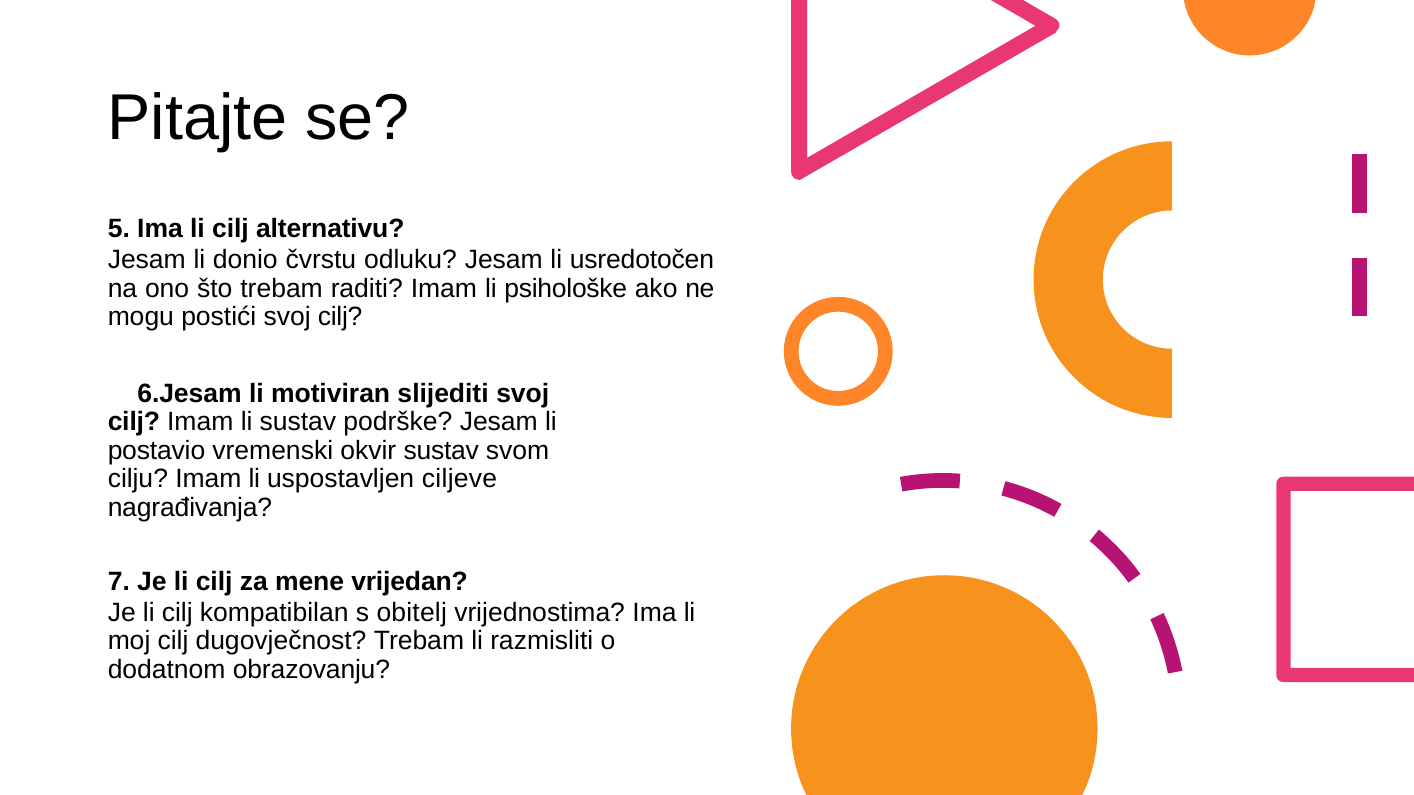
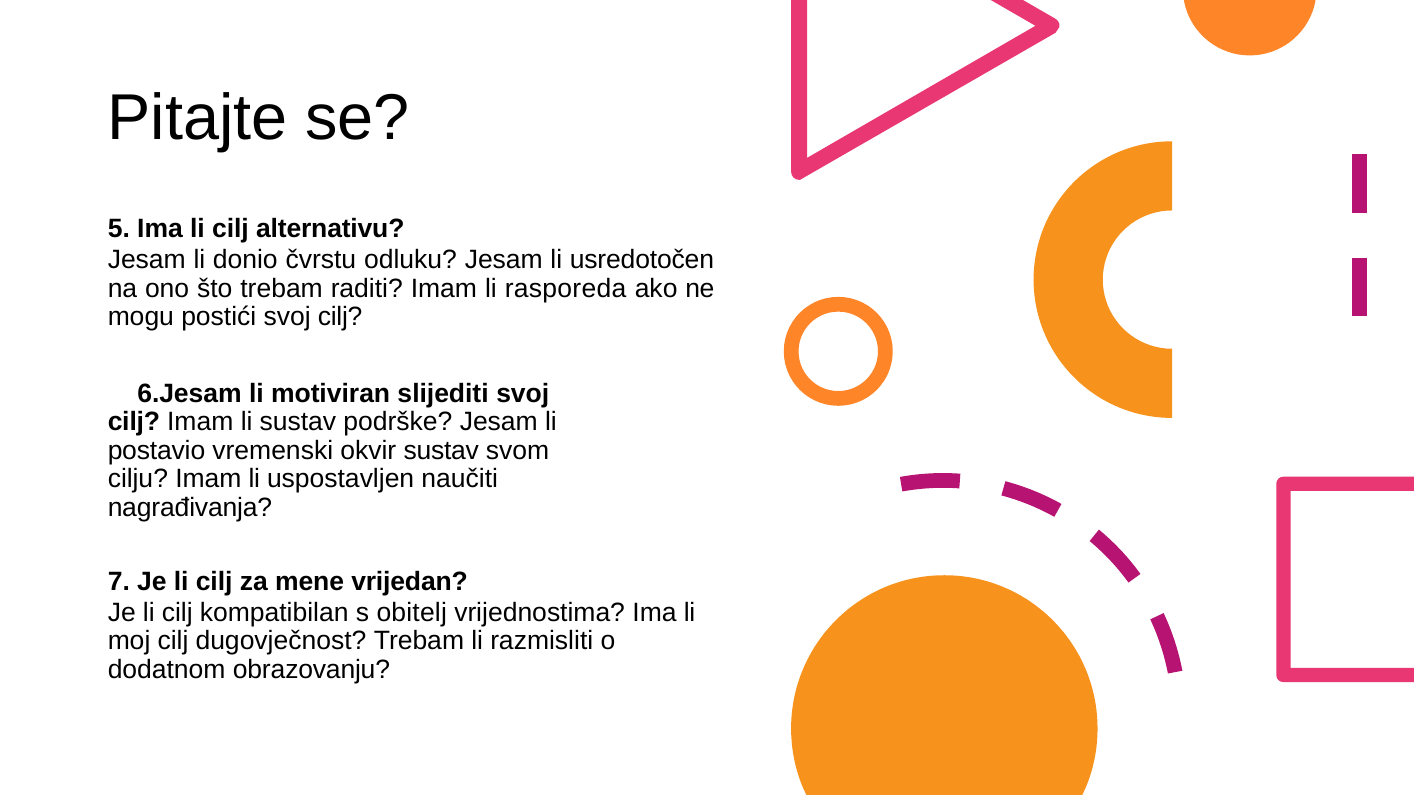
psihološke: psihološke -> rasporeda
ciljeve: ciljeve -> naučiti
